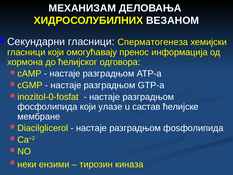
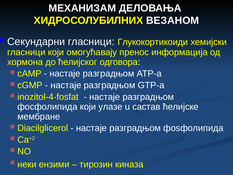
Сперматогенеза: Сперматогенеза -> Глукокортикоиди
inozitol-0-fosfat: inozitol-0-fosfat -> inozitol-4-fosfat
